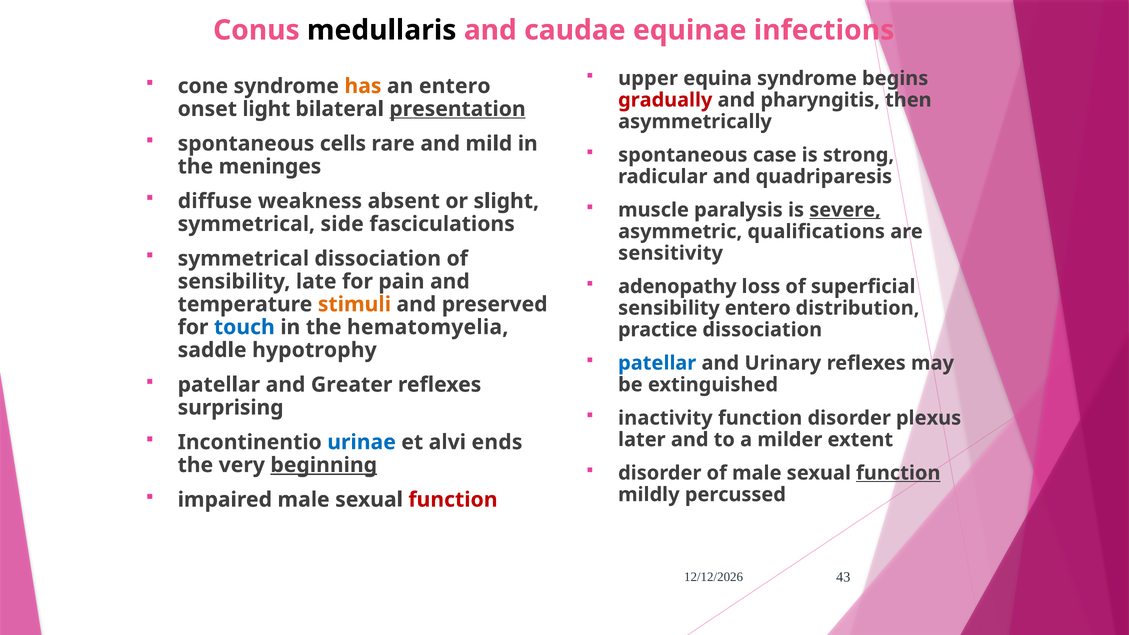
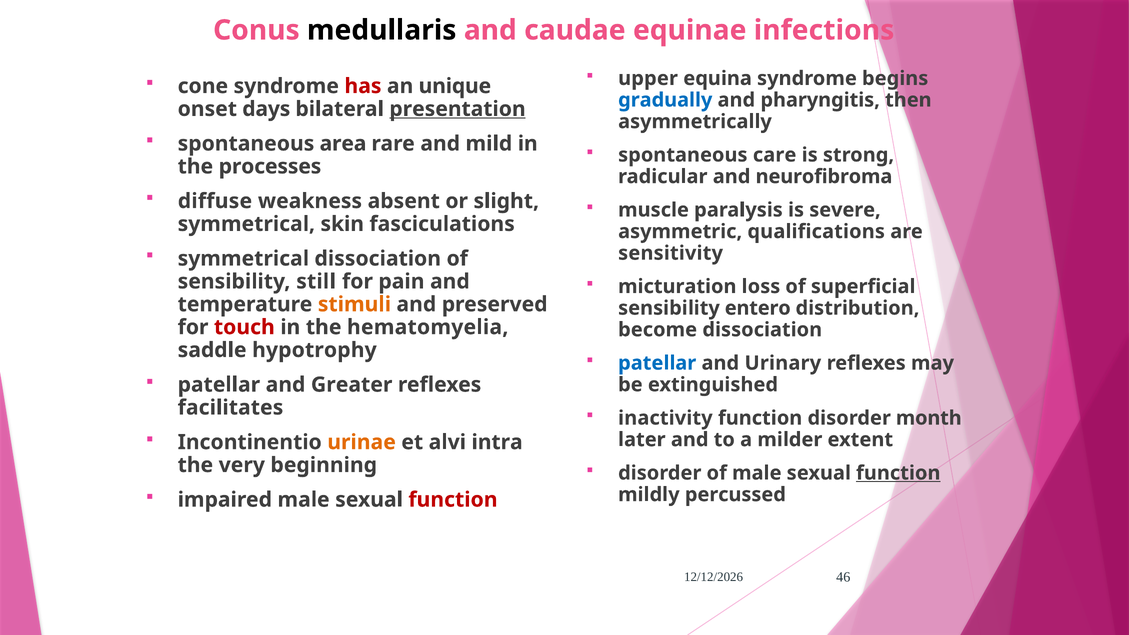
has colour: orange -> red
an entero: entero -> unique
gradually colour: red -> blue
light: light -> days
cells: cells -> area
case: case -> care
meninges: meninges -> processes
quadriparesis: quadriparesis -> neurofibroma
severe underline: present -> none
side: side -> skin
late: late -> still
adenopathy: adenopathy -> micturation
touch colour: blue -> red
practice: practice -> become
surprising: surprising -> facilitates
plexus: plexus -> month
urinae colour: blue -> orange
ends: ends -> intra
beginning underline: present -> none
43: 43 -> 46
